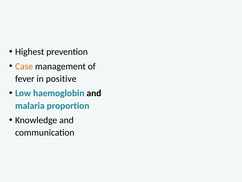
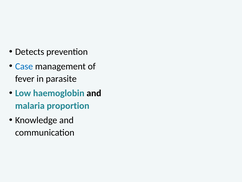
Highest: Highest -> Detects
Case colour: orange -> blue
positive: positive -> parasite
